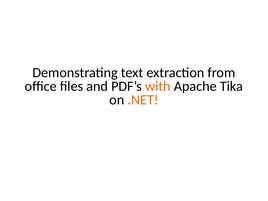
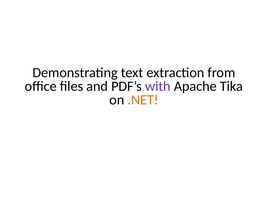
with colour: orange -> purple
